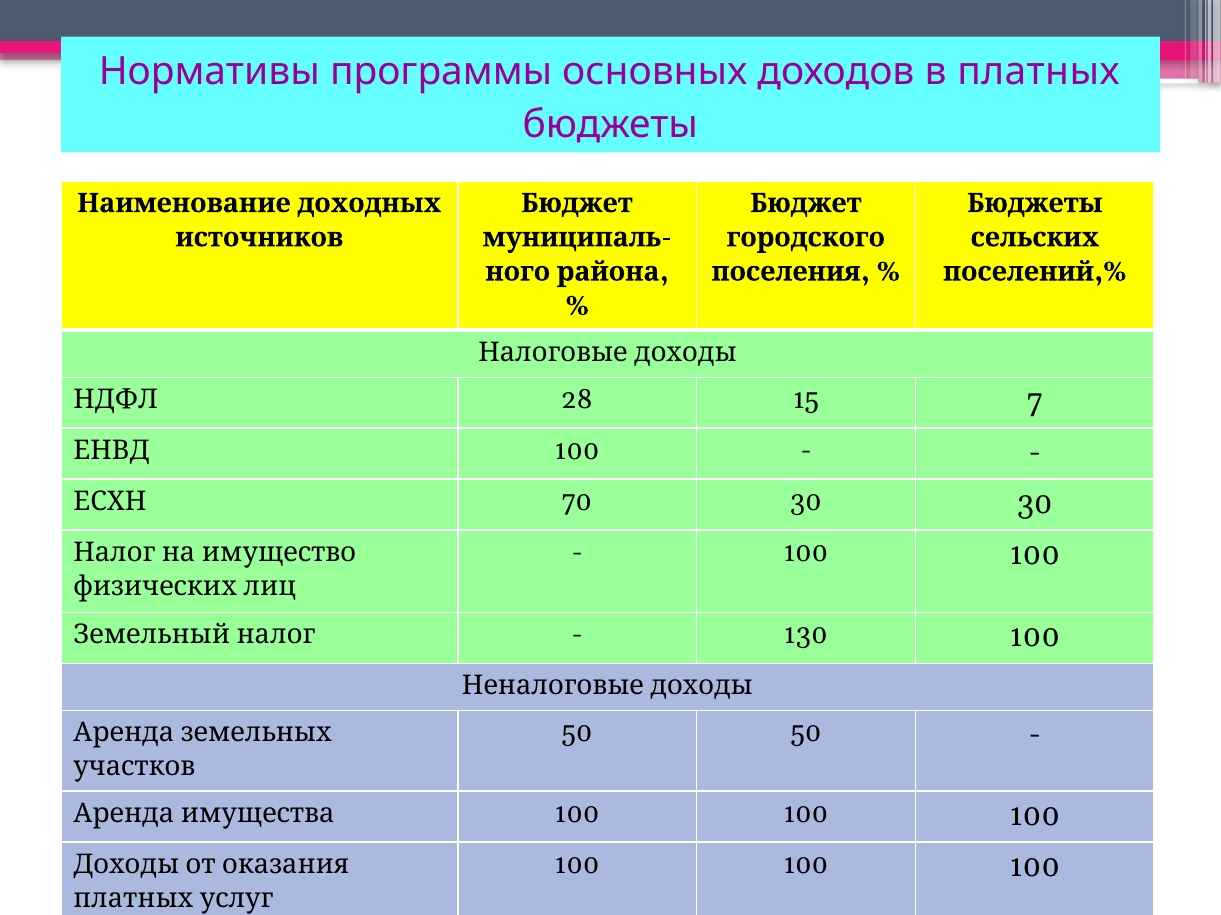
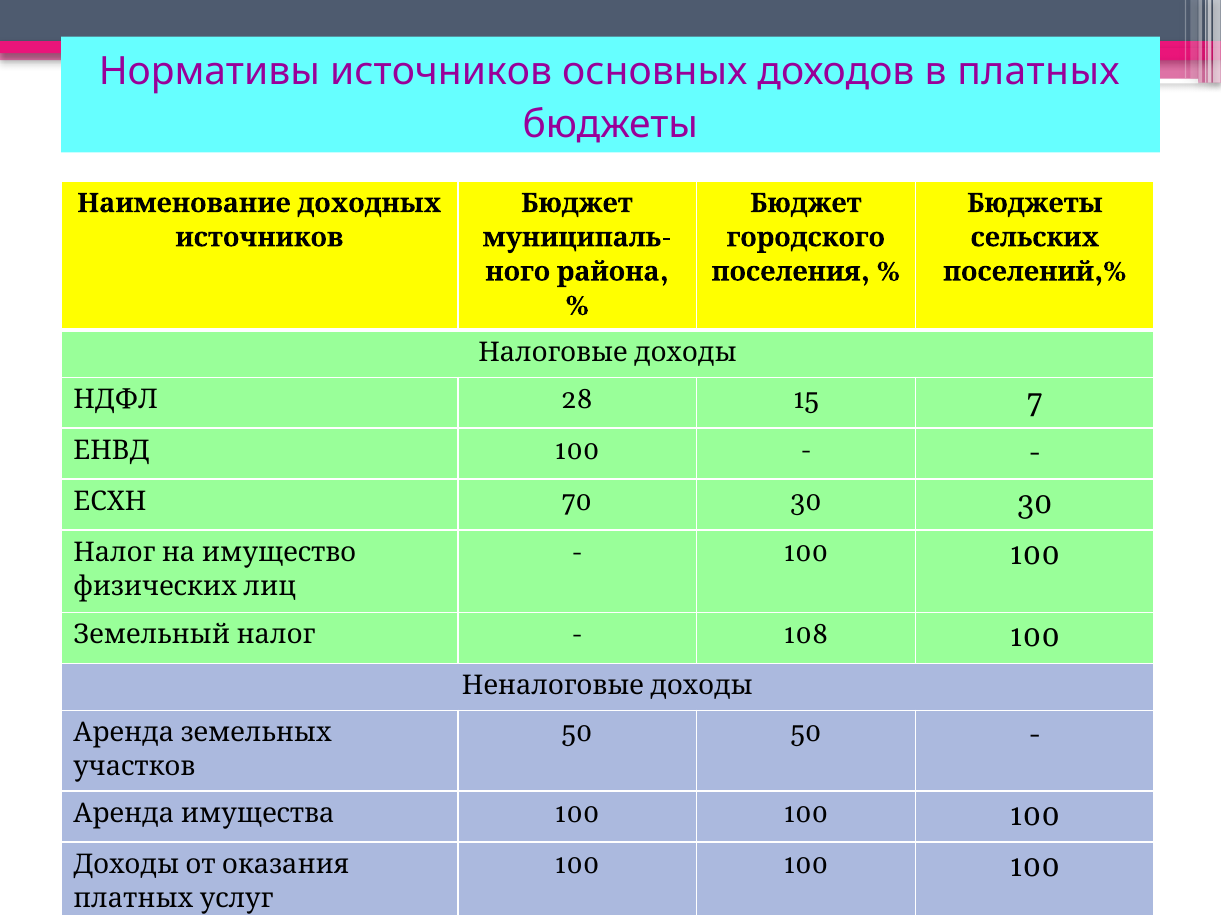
Нормативы программы: программы -> источников
130: 130 -> 108
